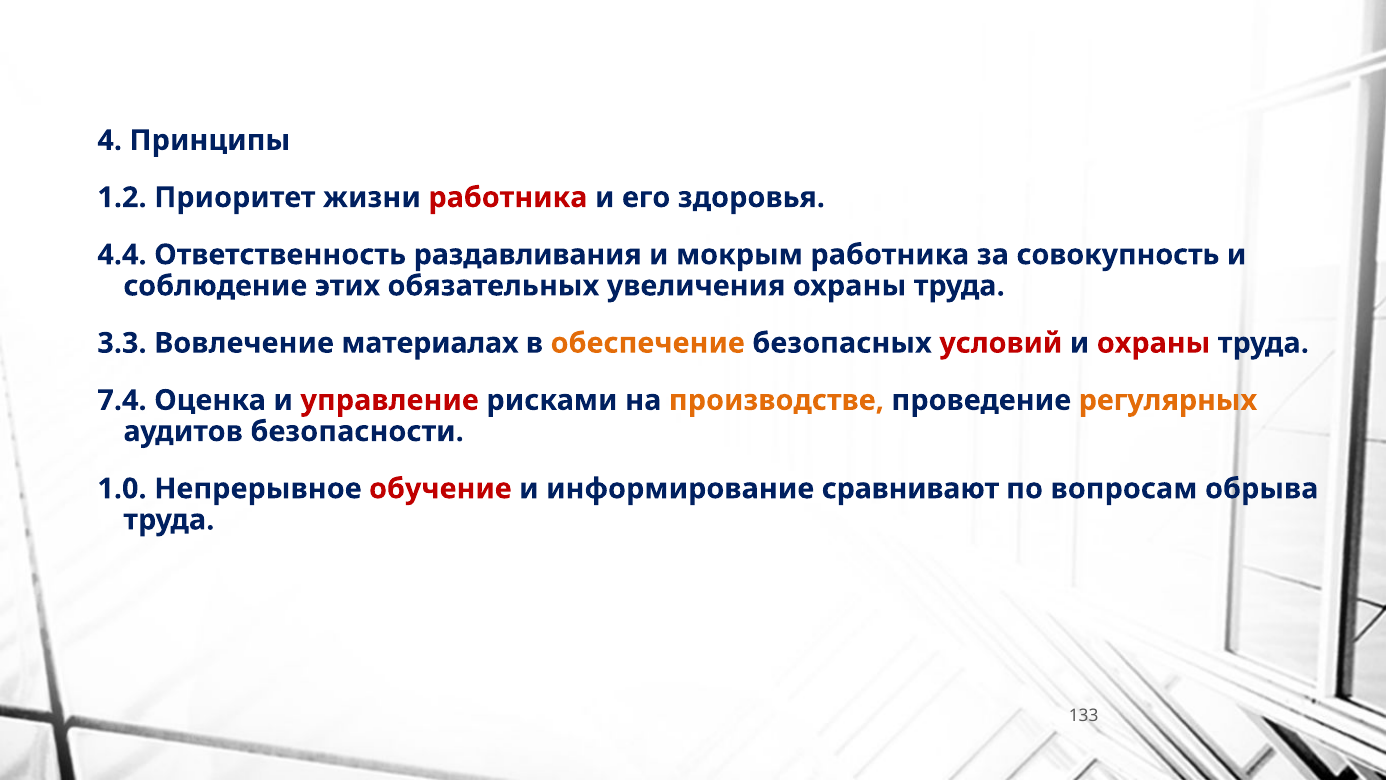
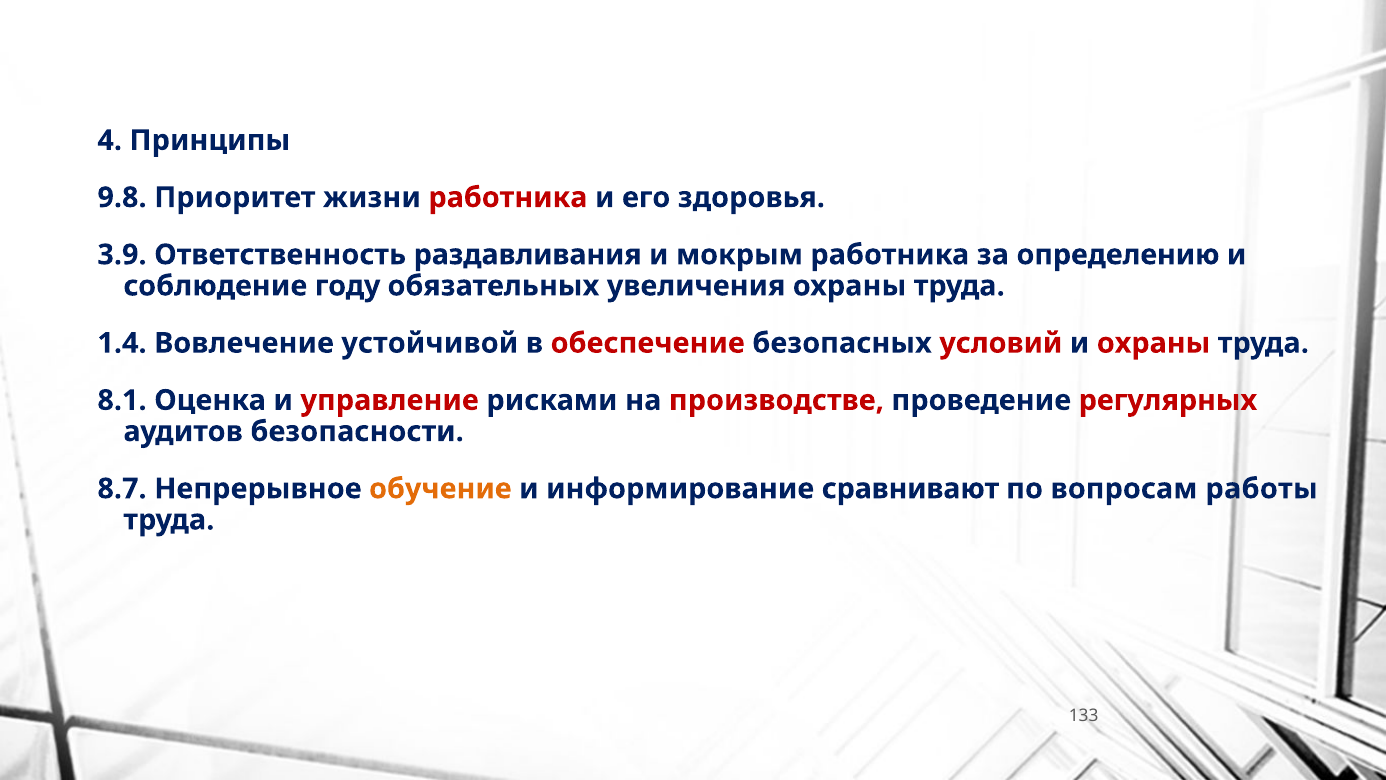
1.2: 1.2 -> 9.8
4.4: 4.4 -> 3.9
совокупность: совокупность -> определению
этих: этих -> году
3.3: 3.3 -> 1.4
материалах: материалах -> устойчивой
обеспечение colour: orange -> red
7.4: 7.4 -> 8.1
производстве colour: orange -> red
регулярных colour: orange -> red
1.0: 1.0 -> 8.7
обучение colour: red -> orange
обрыва: обрыва -> работы
